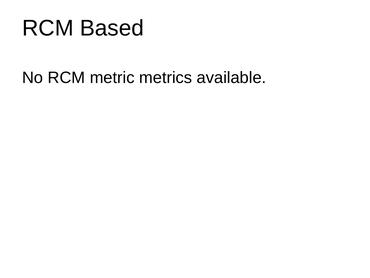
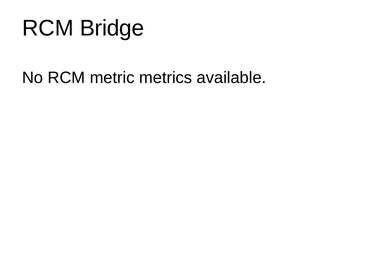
Based: Based -> Bridge
